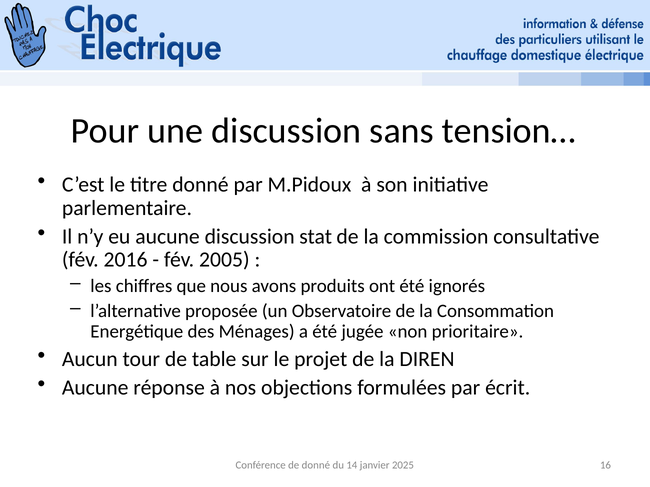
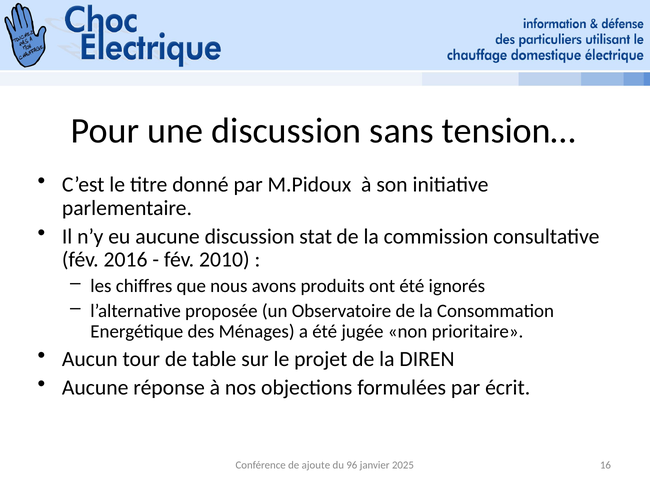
2005: 2005 -> 2010
de donné: donné -> ajoute
14: 14 -> 96
